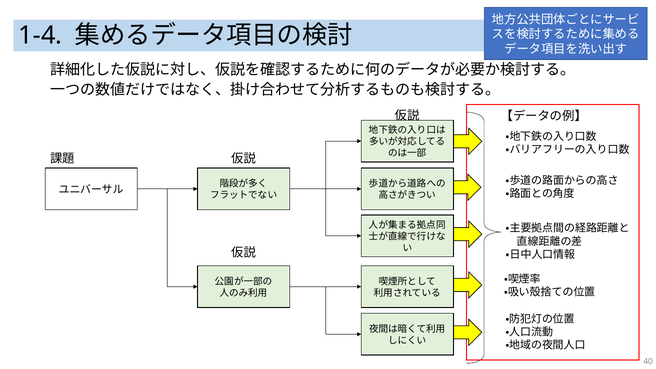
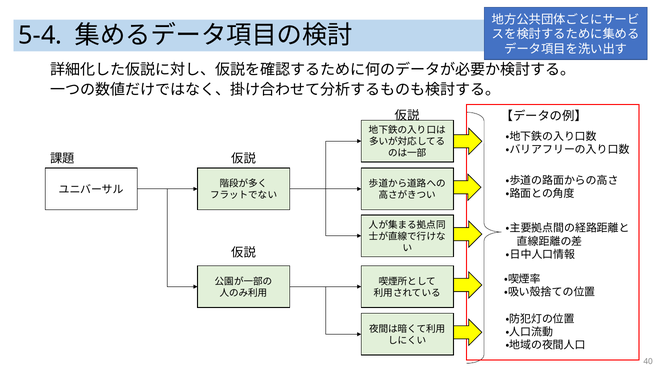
1-4: 1-4 -> 5-4
